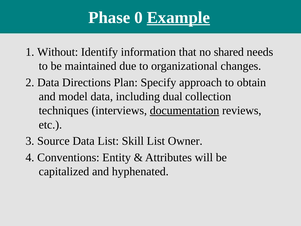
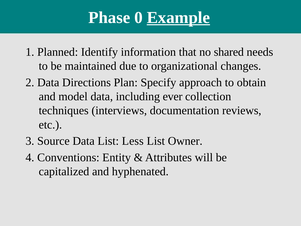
Without: Without -> Planned
dual: dual -> ever
documentation underline: present -> none
Skill: Skill -> Less
